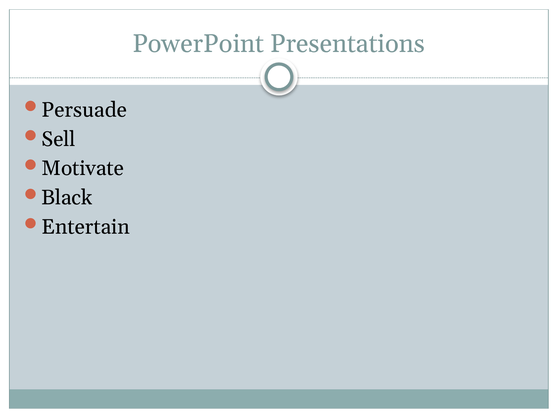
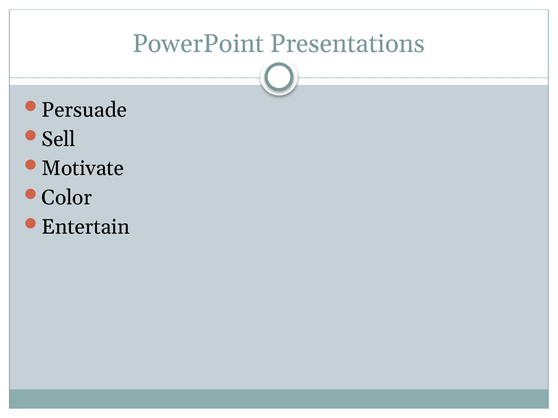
Black: Black -> Color
